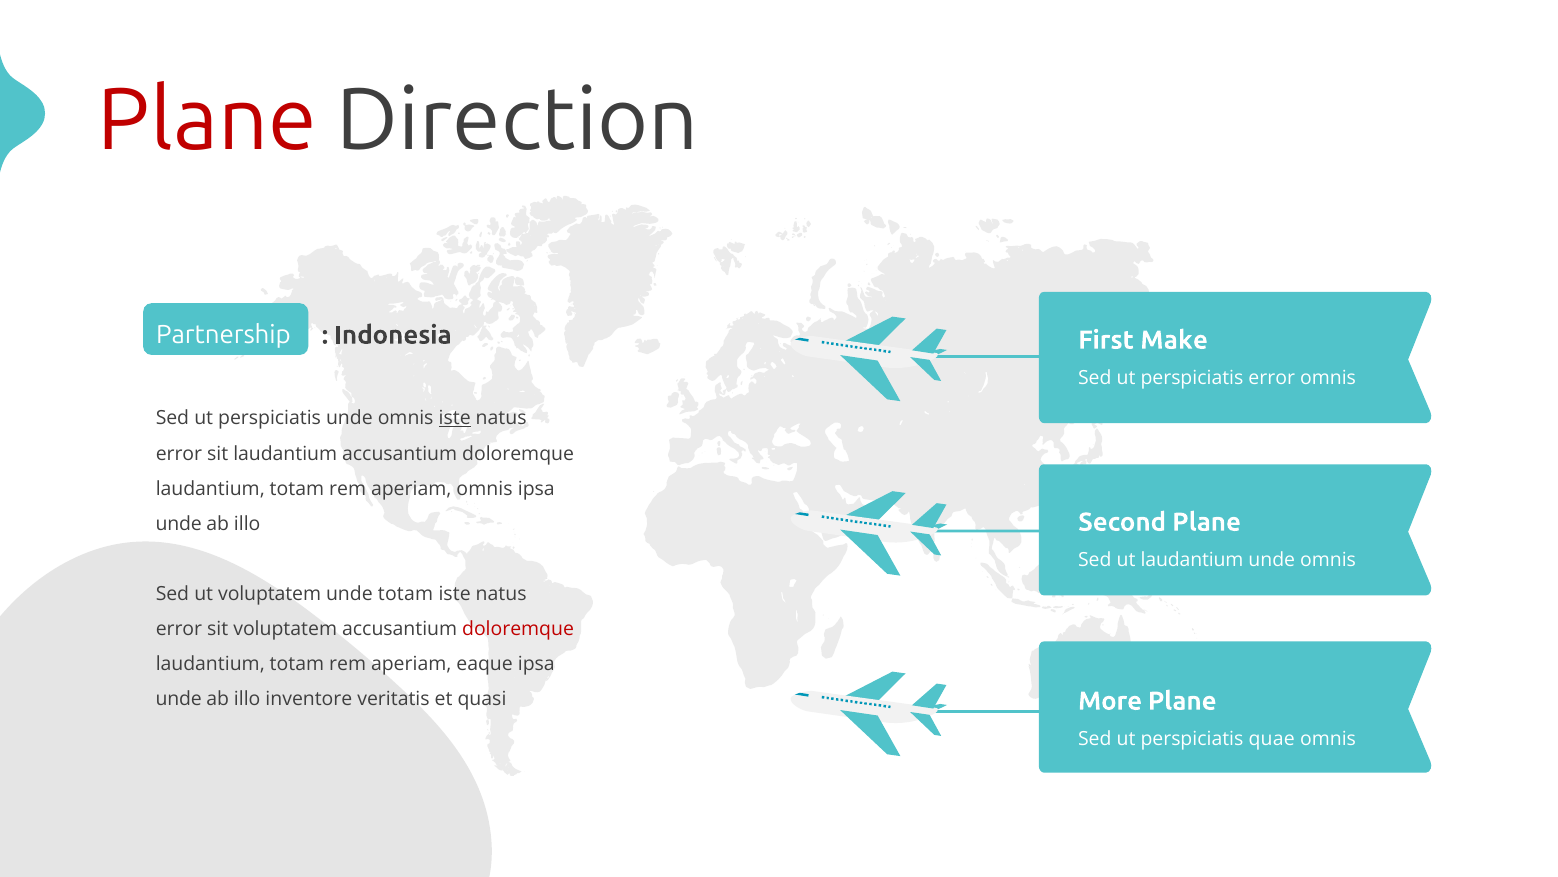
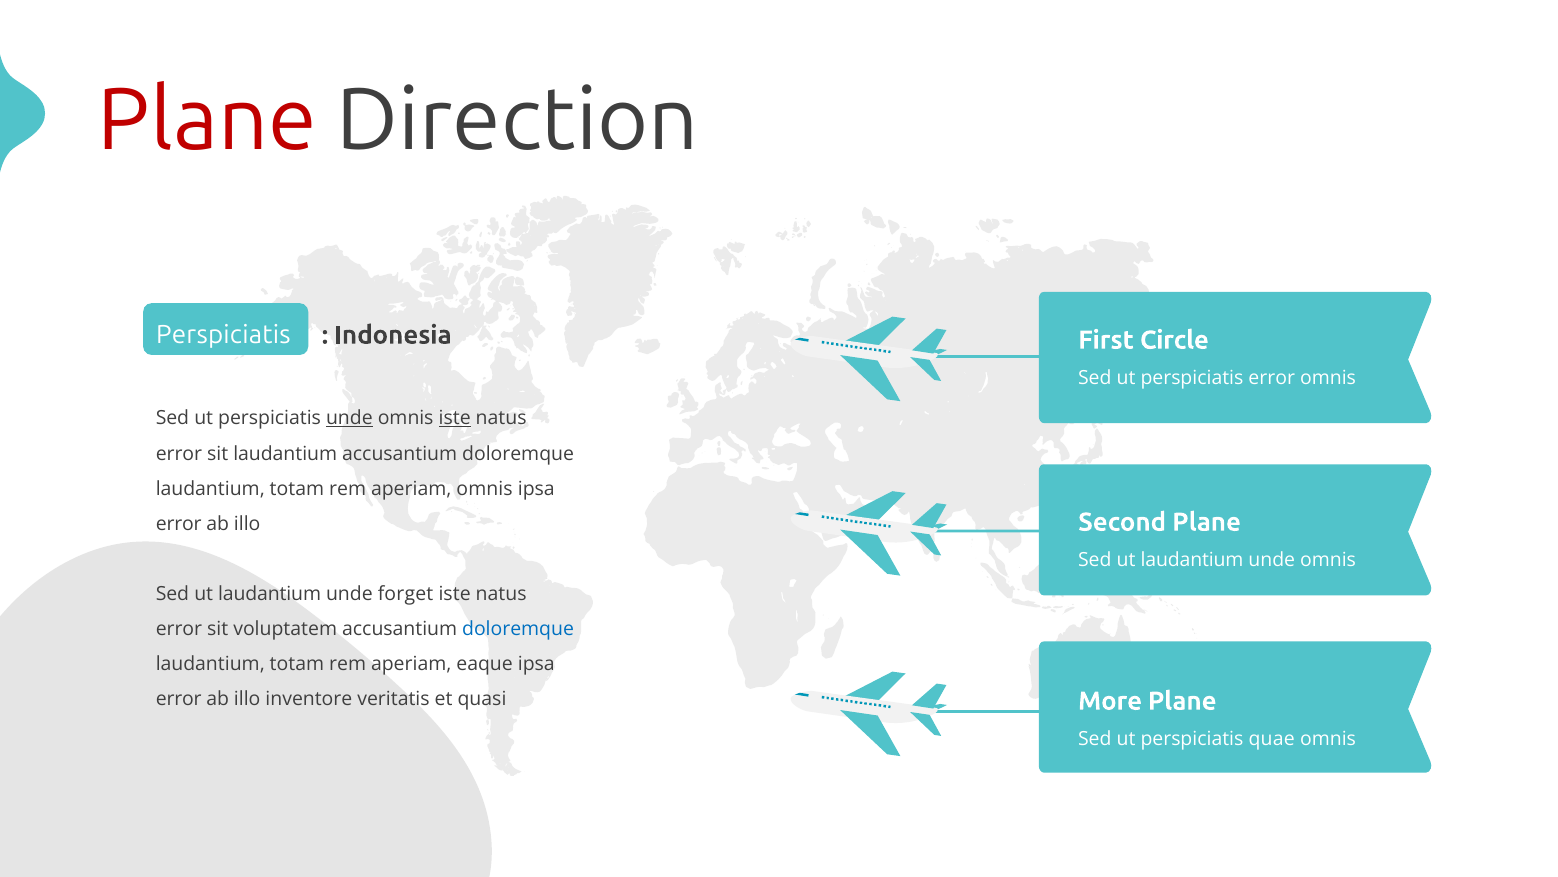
Partnership at (224, 334): Partnership -> Perspiciatis
Make: Make -> Circle
unde at (349, 418) underline: none -> present
unde at (179, 523): unde -> error
voluptatem at (270, 594): voluptatem -> laudantium
unde totam: totam -> forget
doloremque at (518, 629) colour: red -> blue
unde at (179, 699): unde -> error
